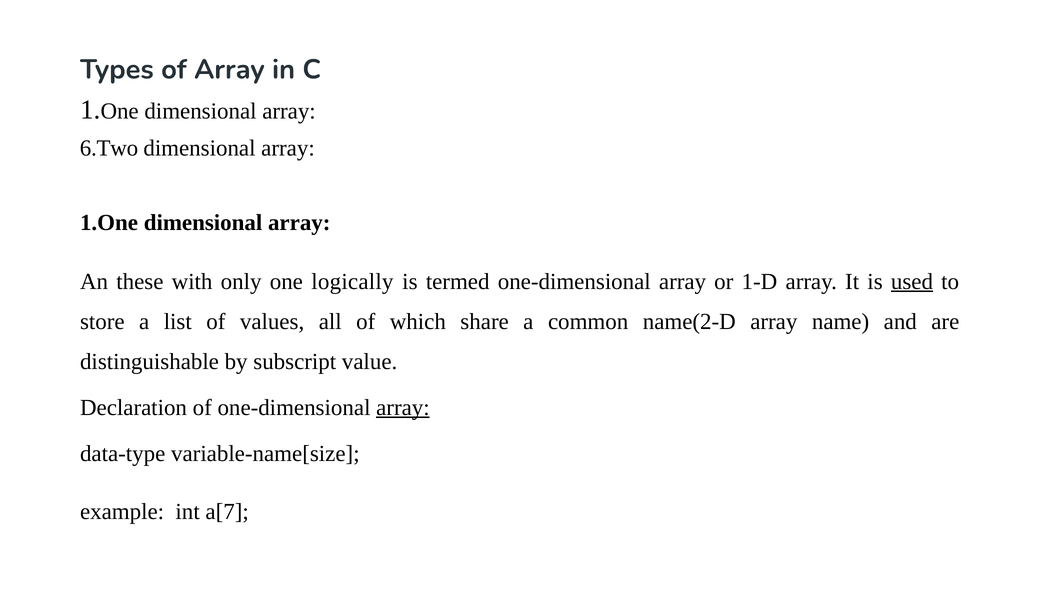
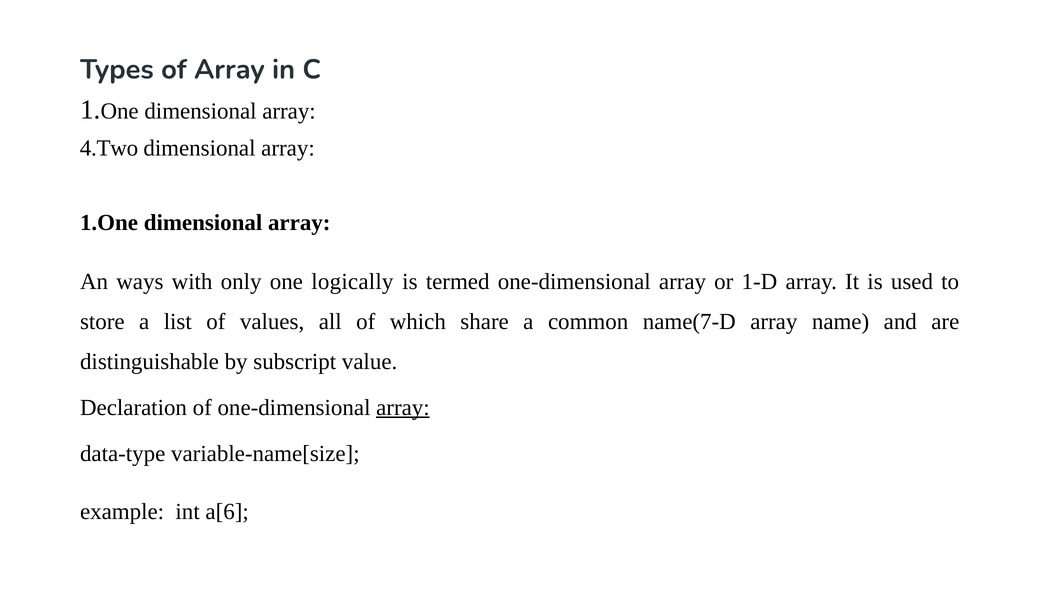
6.Two: 6.Two -> 4.Two
these: these -> ways
used underline: present -> none
name(2-D: name(2-D -> name(7-D
a[7: a[7 -> a[6
